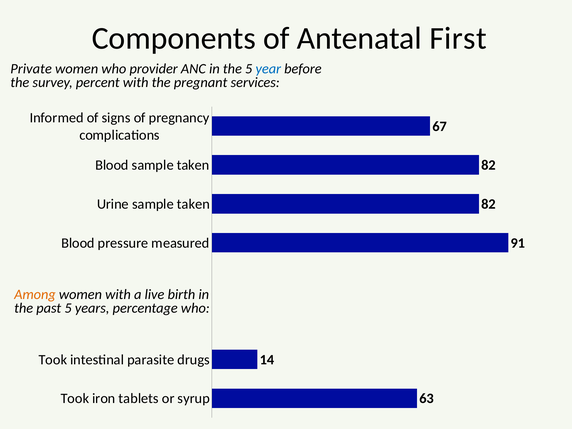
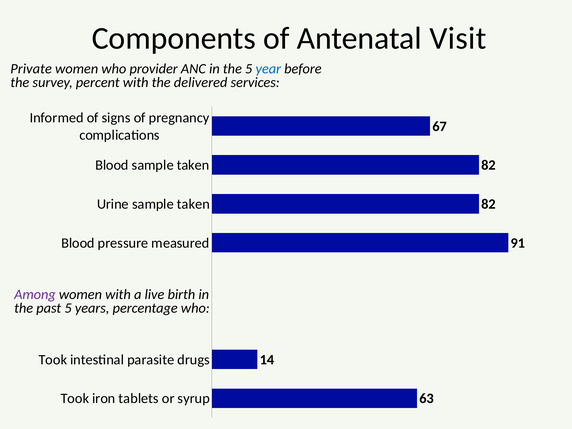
First: First -> Visit
pregnant: pregnant -> delivered
Among colour: orange -> purple
